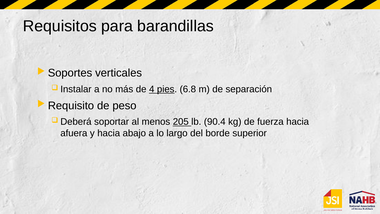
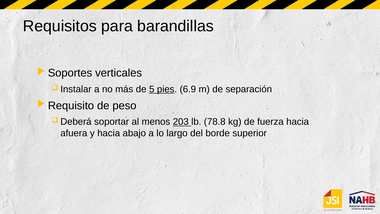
4: 4 -> 5
6.8: 6.8 -> 6.9
205: 205 -> 203
90.4: 90.4 -> 78.8
